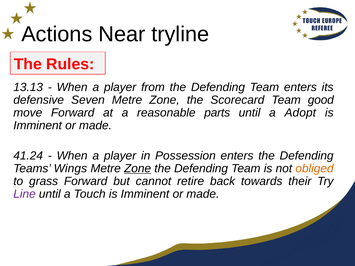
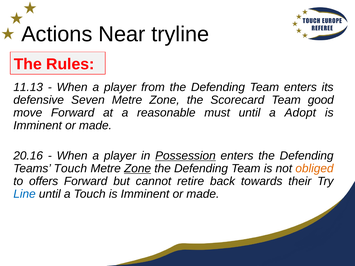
13.13: 13.13 -> 11.13
parts: parts -> must
41.24: 41.24 -> 20.16
Possession underline: none -> present
Teams Wings: Wings -> Touch
grass: grass -> offers
Line colour: purple -> blue
